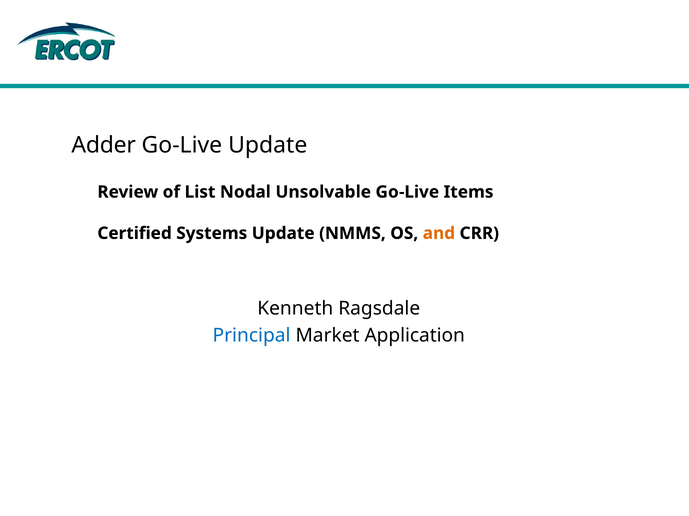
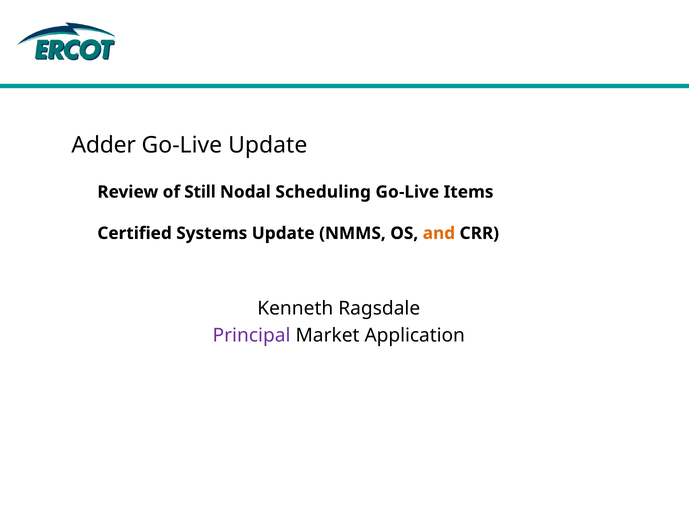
List: List -> Still
Unsolvable: Unsolvable -> Scheduling
Principal colour: blue -> purple
